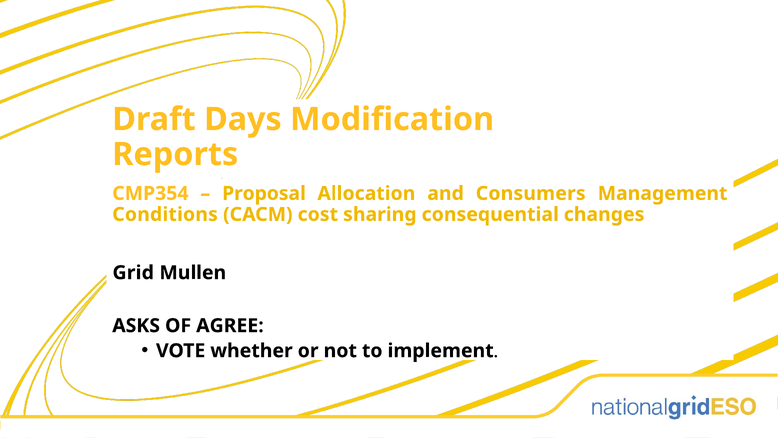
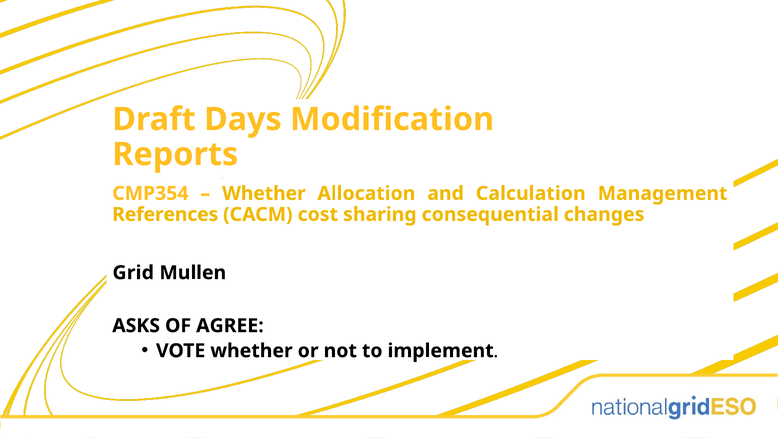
Proposal at (264, 193): Proposal -> Whether
Consumers: Consumers -> Calculation
Conditions: Conditions -> References
